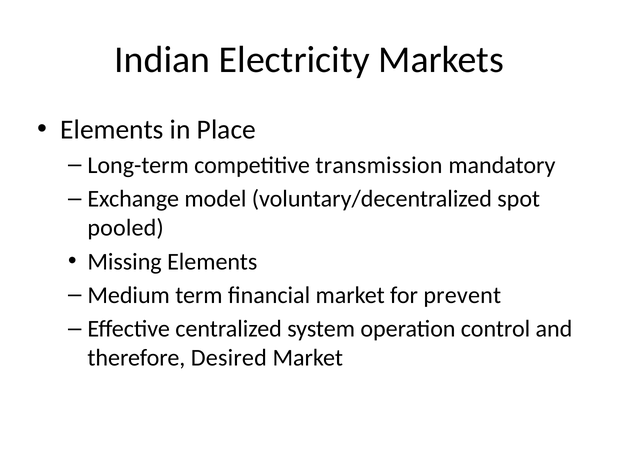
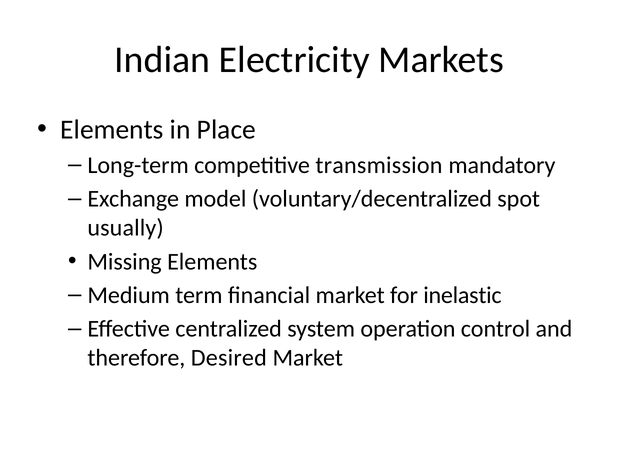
pooled: pooled -> usually
prevent: prevent -> inelastic
